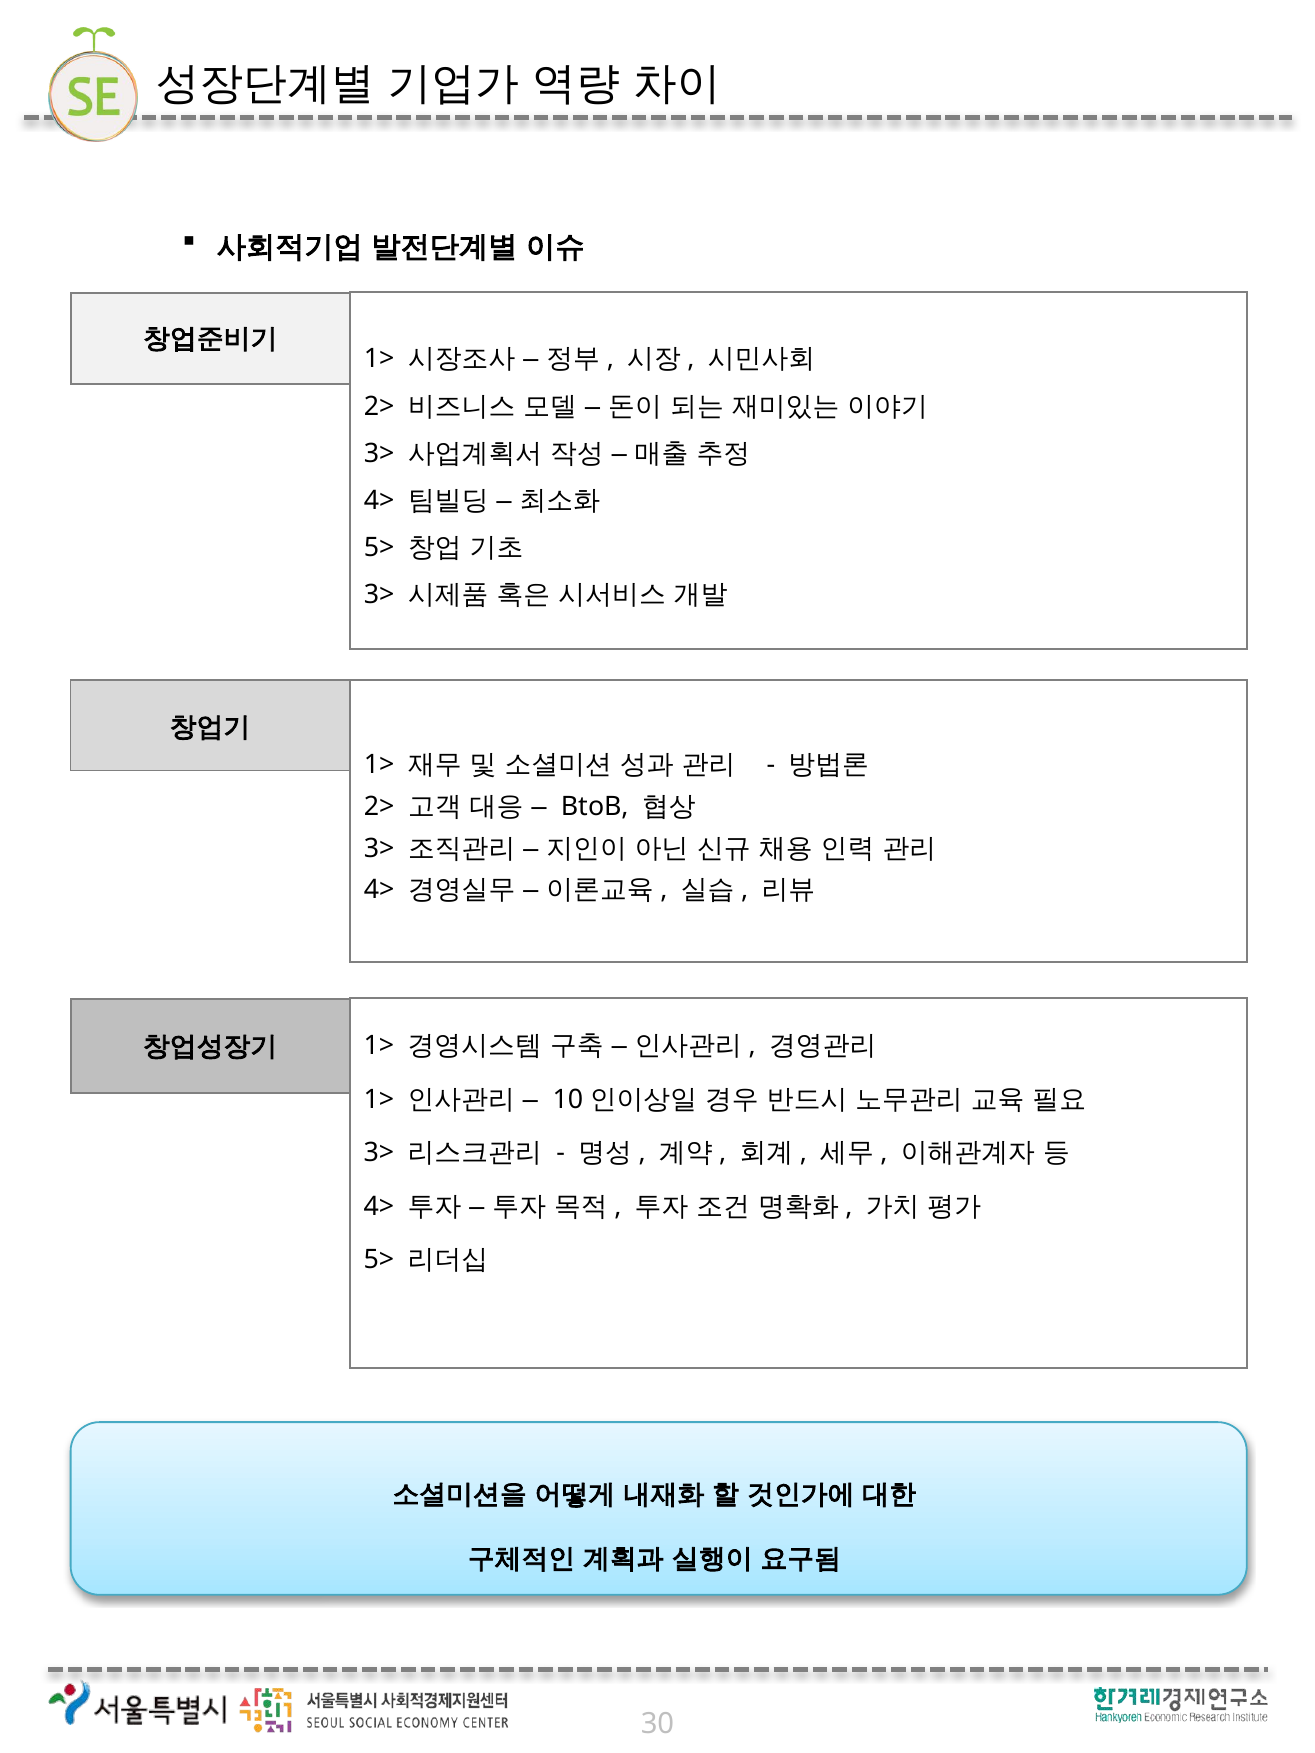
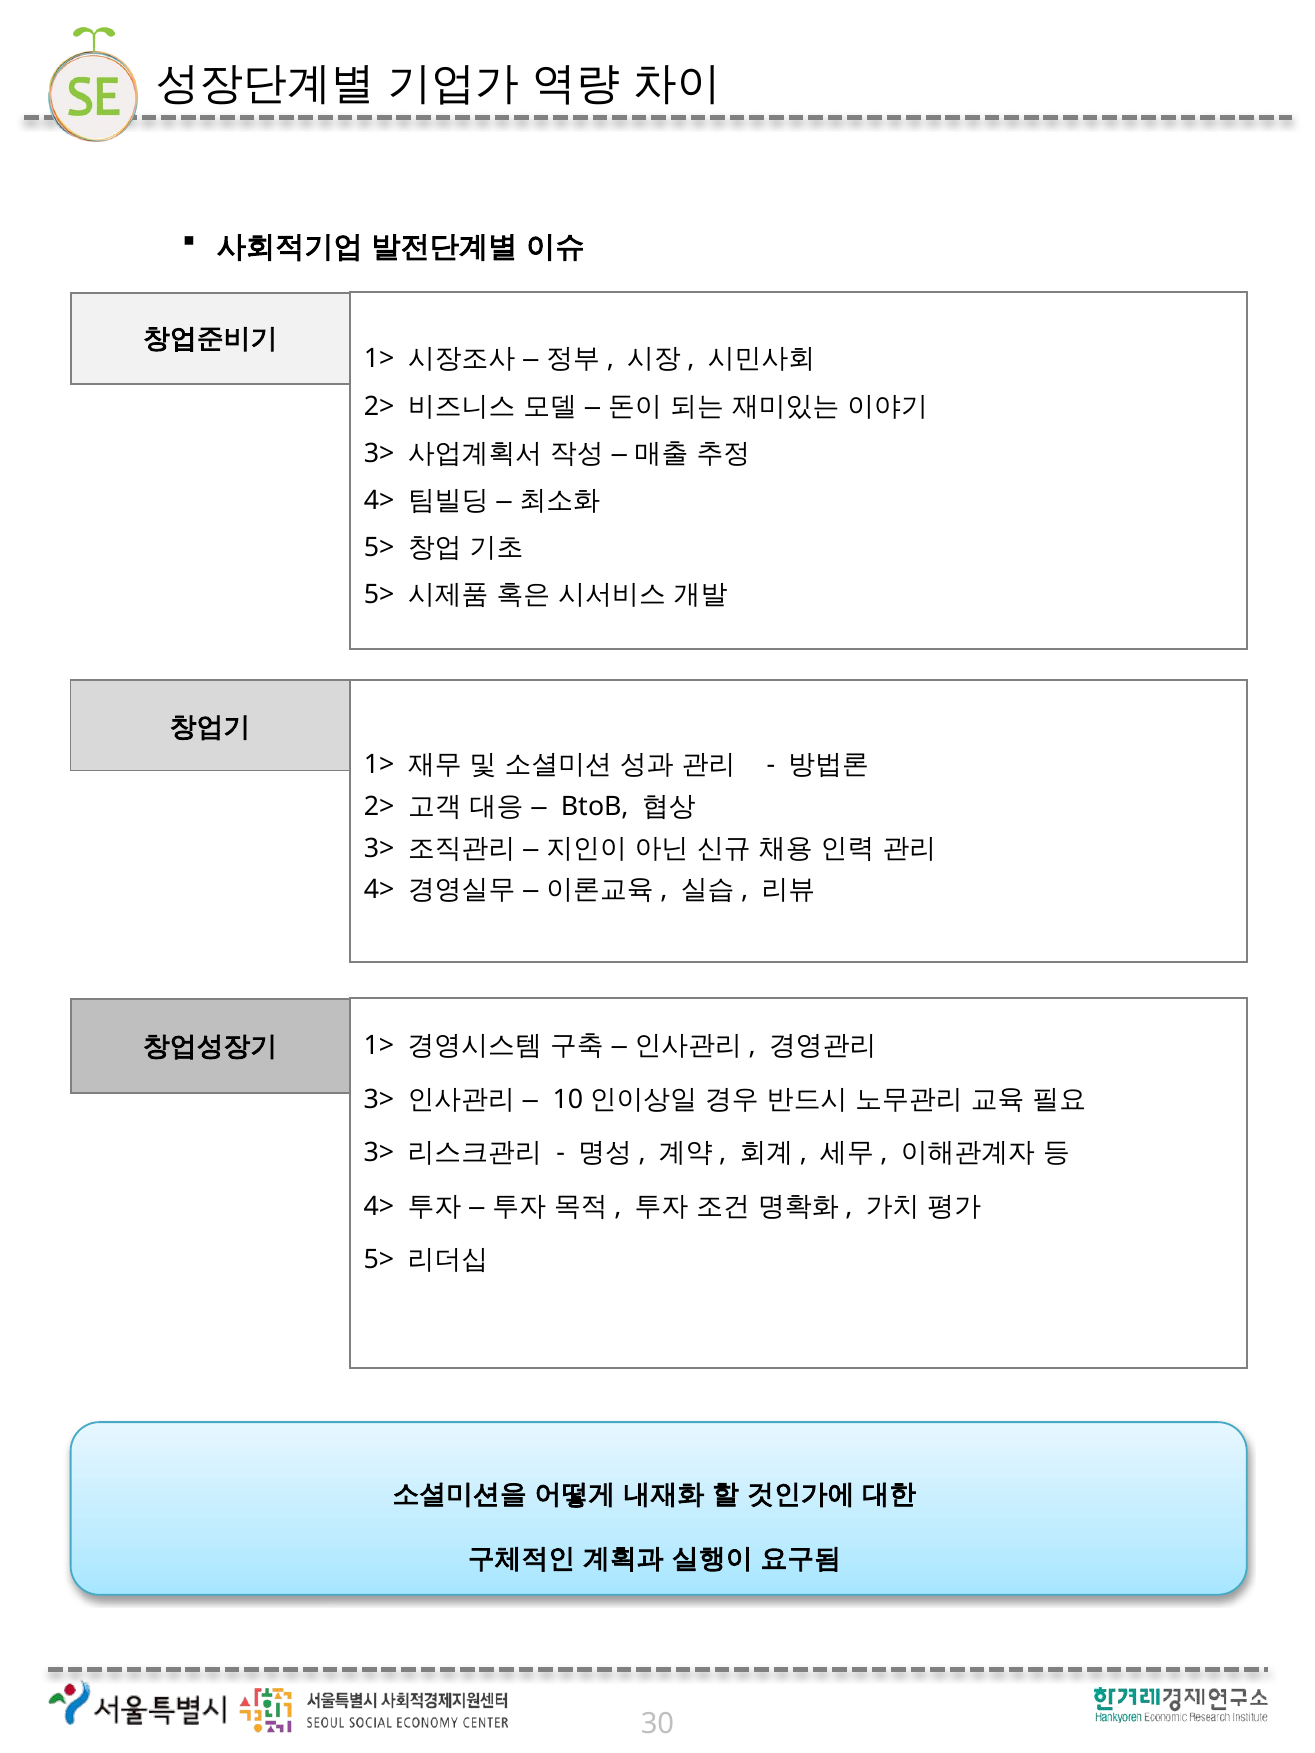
3> at (379, 595): 3> -> 5>
1> at (379, 1099): 1> -> 3>
